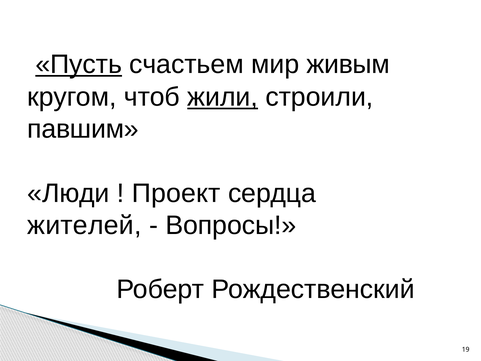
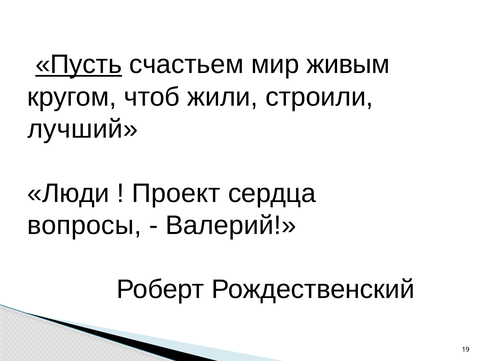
жили underline: present -> none
павшим: павшим -> лучший
жителей: жителей -> вопросы
Вопросы: Вопросы -> Валерий
